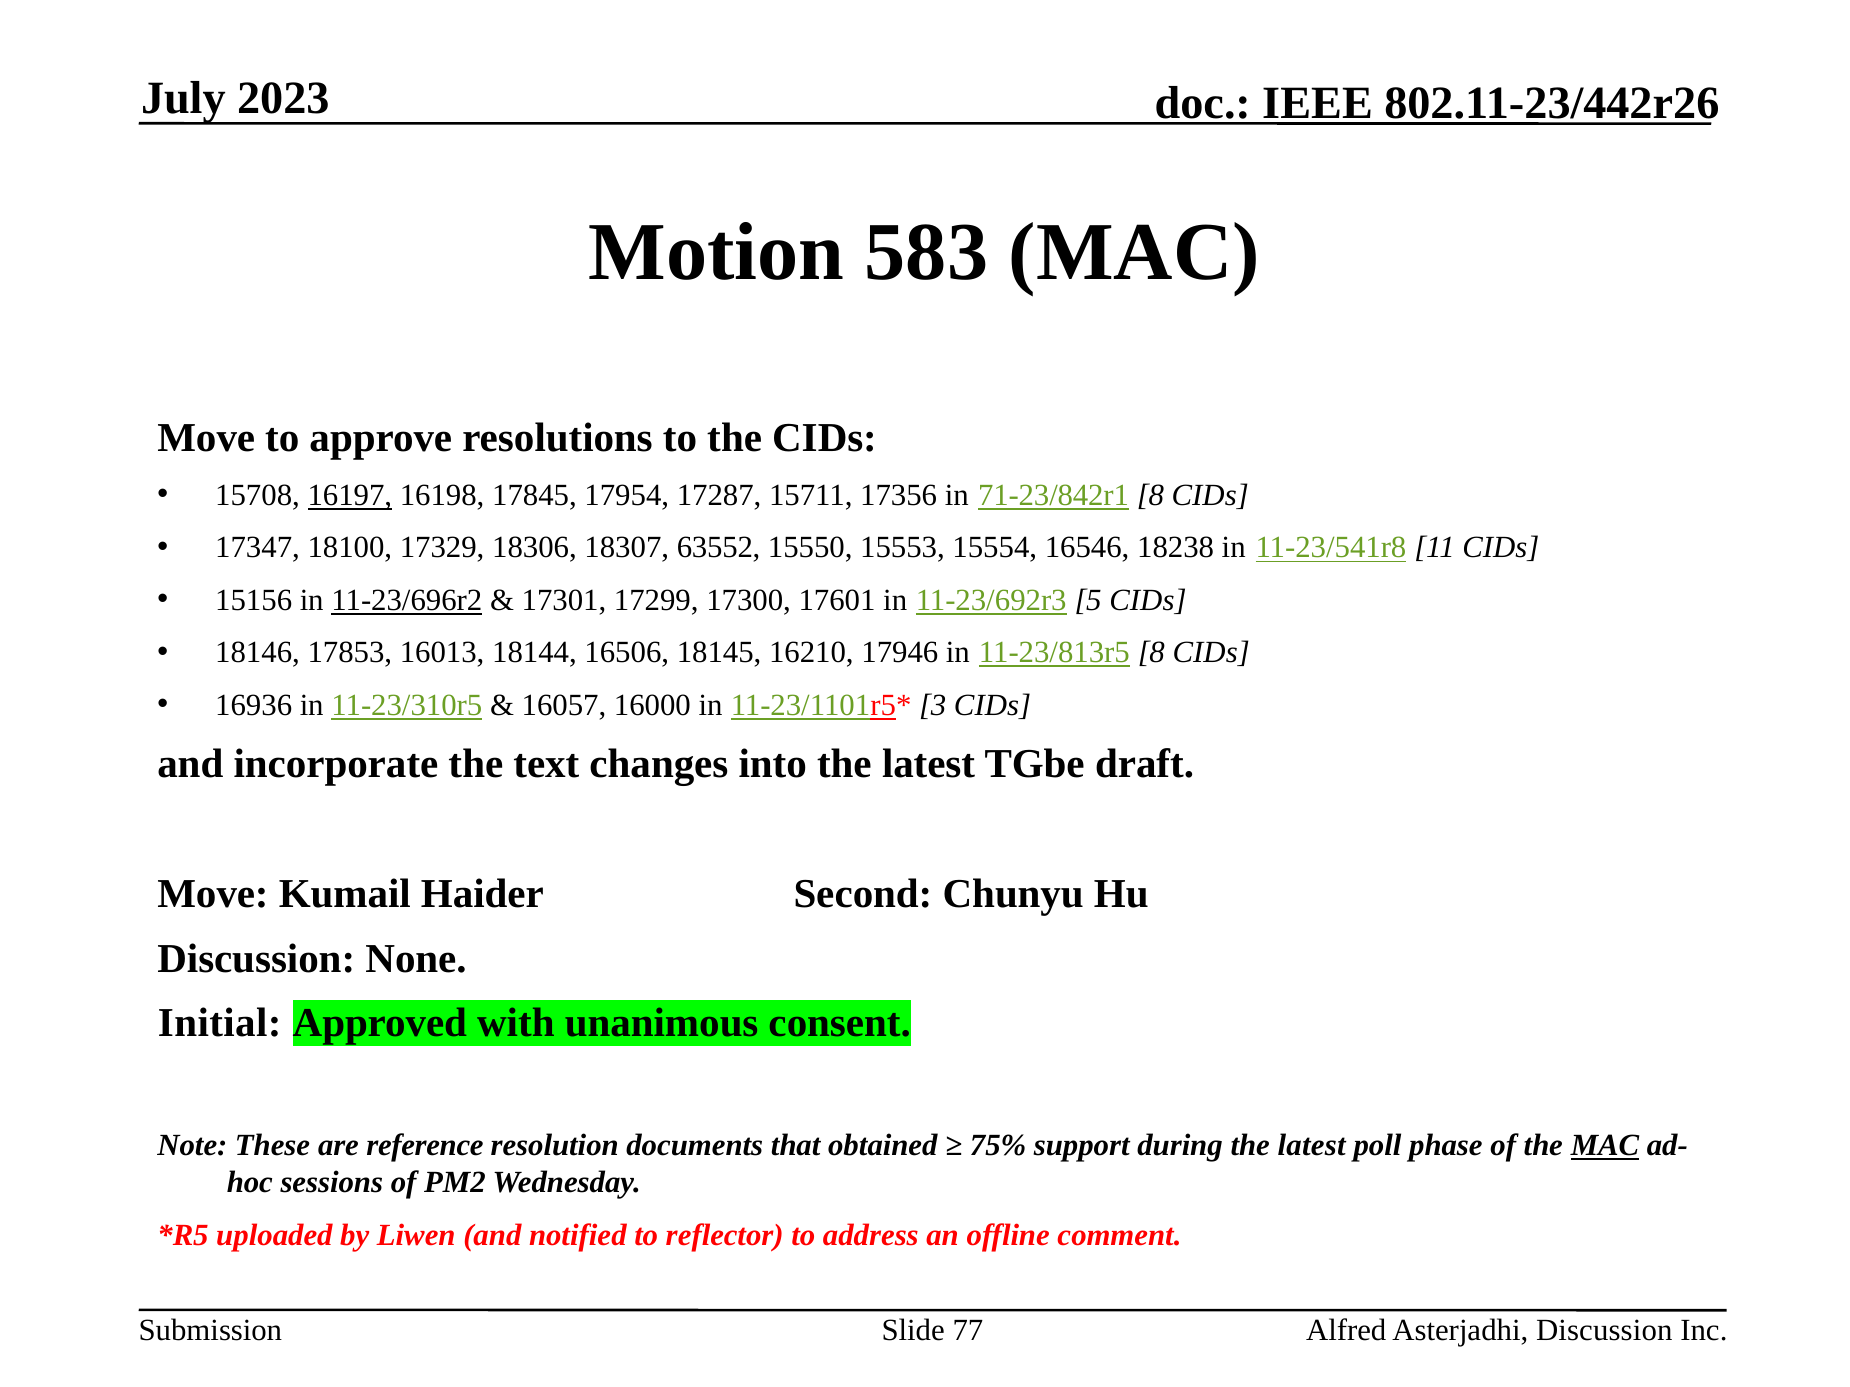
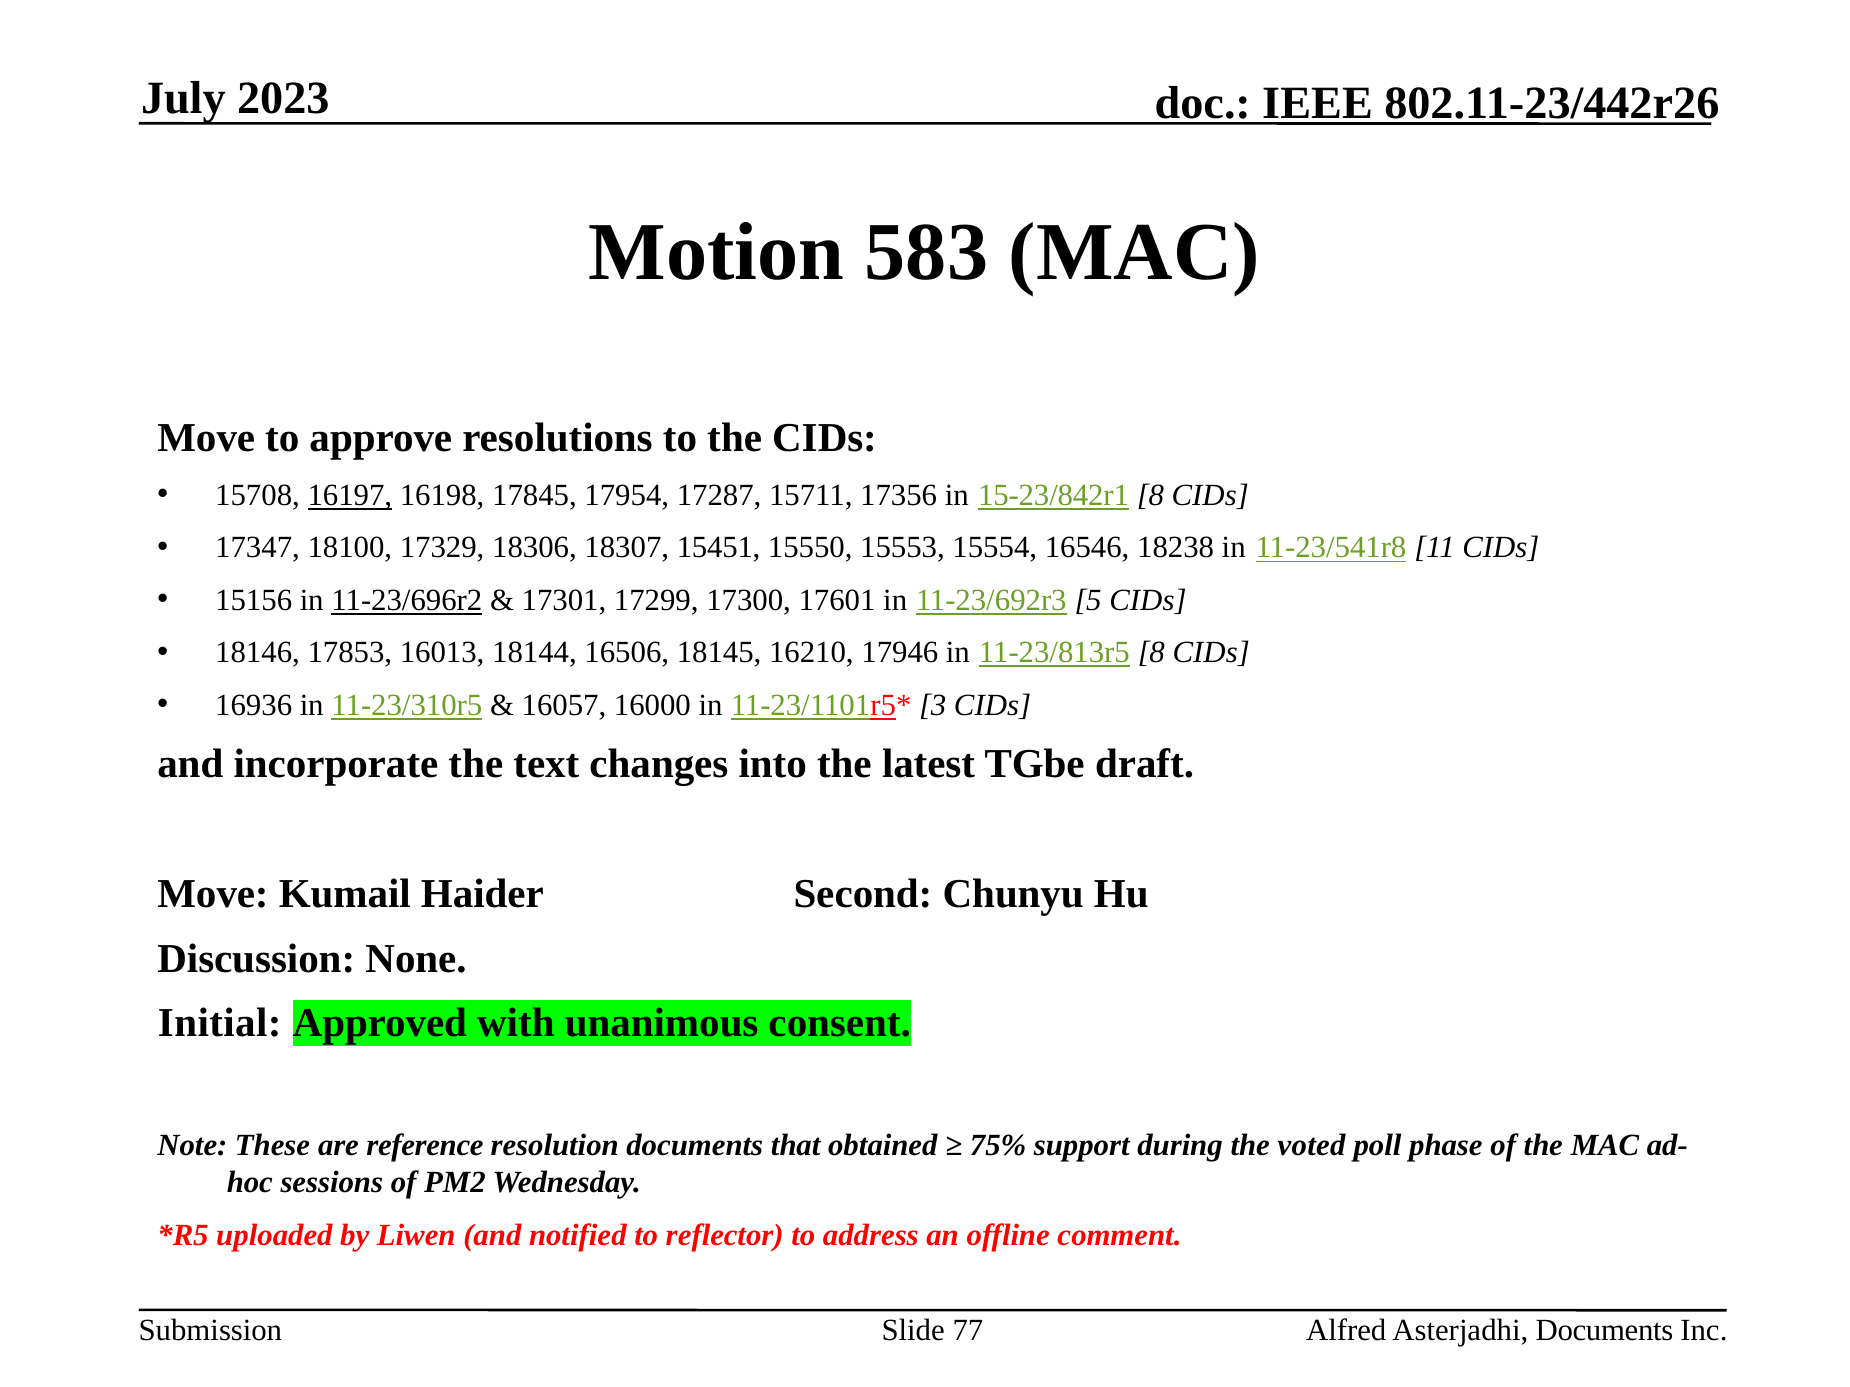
71-23/842r1: 71-23/842r1 -> 15-23/842r1
63552: 63552 -> 15451
during the latest: latest -> voted
MAC at (1605, 1146) underline: present -> none
Asterjadhi Discussion: Discussion -> Documents
